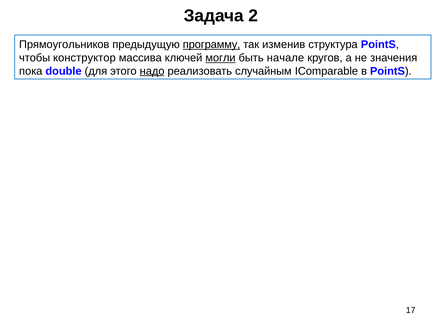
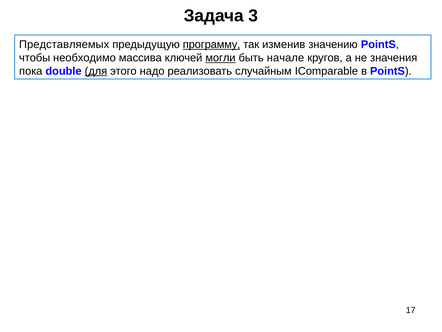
2: 2 -> 3
Прямоугольников: Прямоугольников -> Представляемых
структура: структура -> значению
конструктор: конструктор -> необходимо
для underline: none -> present
надо underline: present -> none
